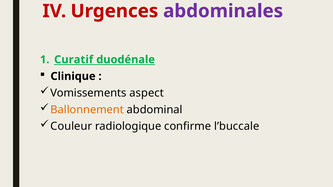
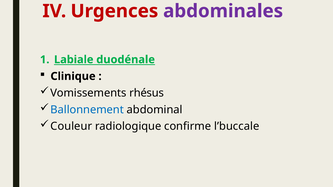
Curatif: Curatif -> Labiale
aspect: aspect -> rhésus
Ballonnement colour: orange -> blue
